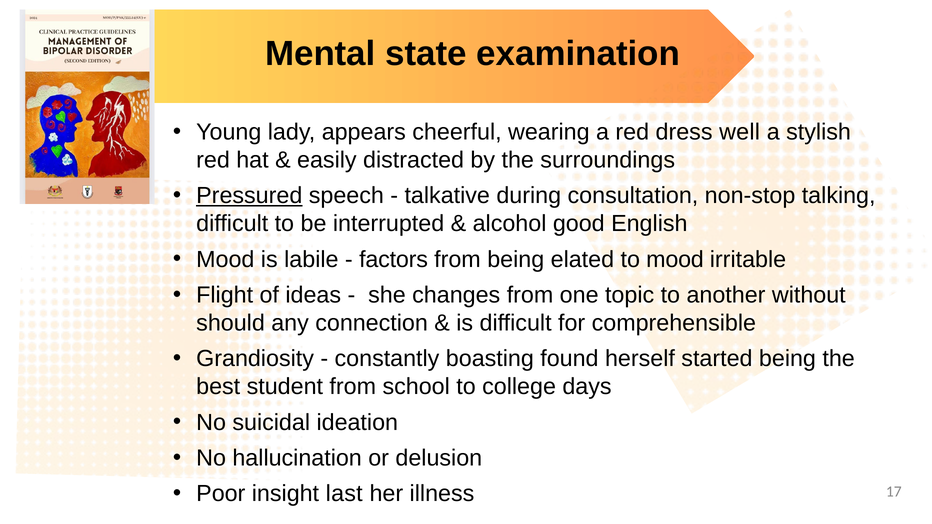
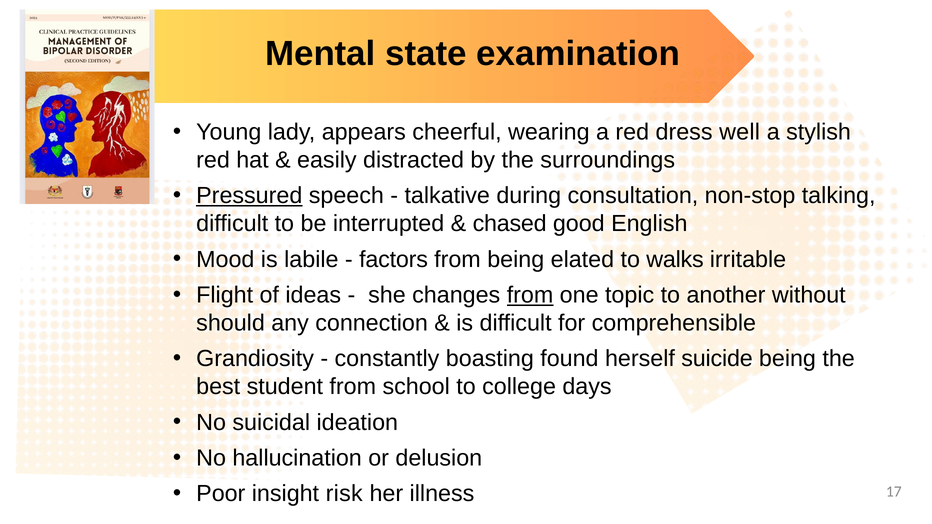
alcohol: alcohol -> chased
to mood: mood -> walks
from at (530, 295) underline: none -> present
started: started -> suicide
last: last -> risk
